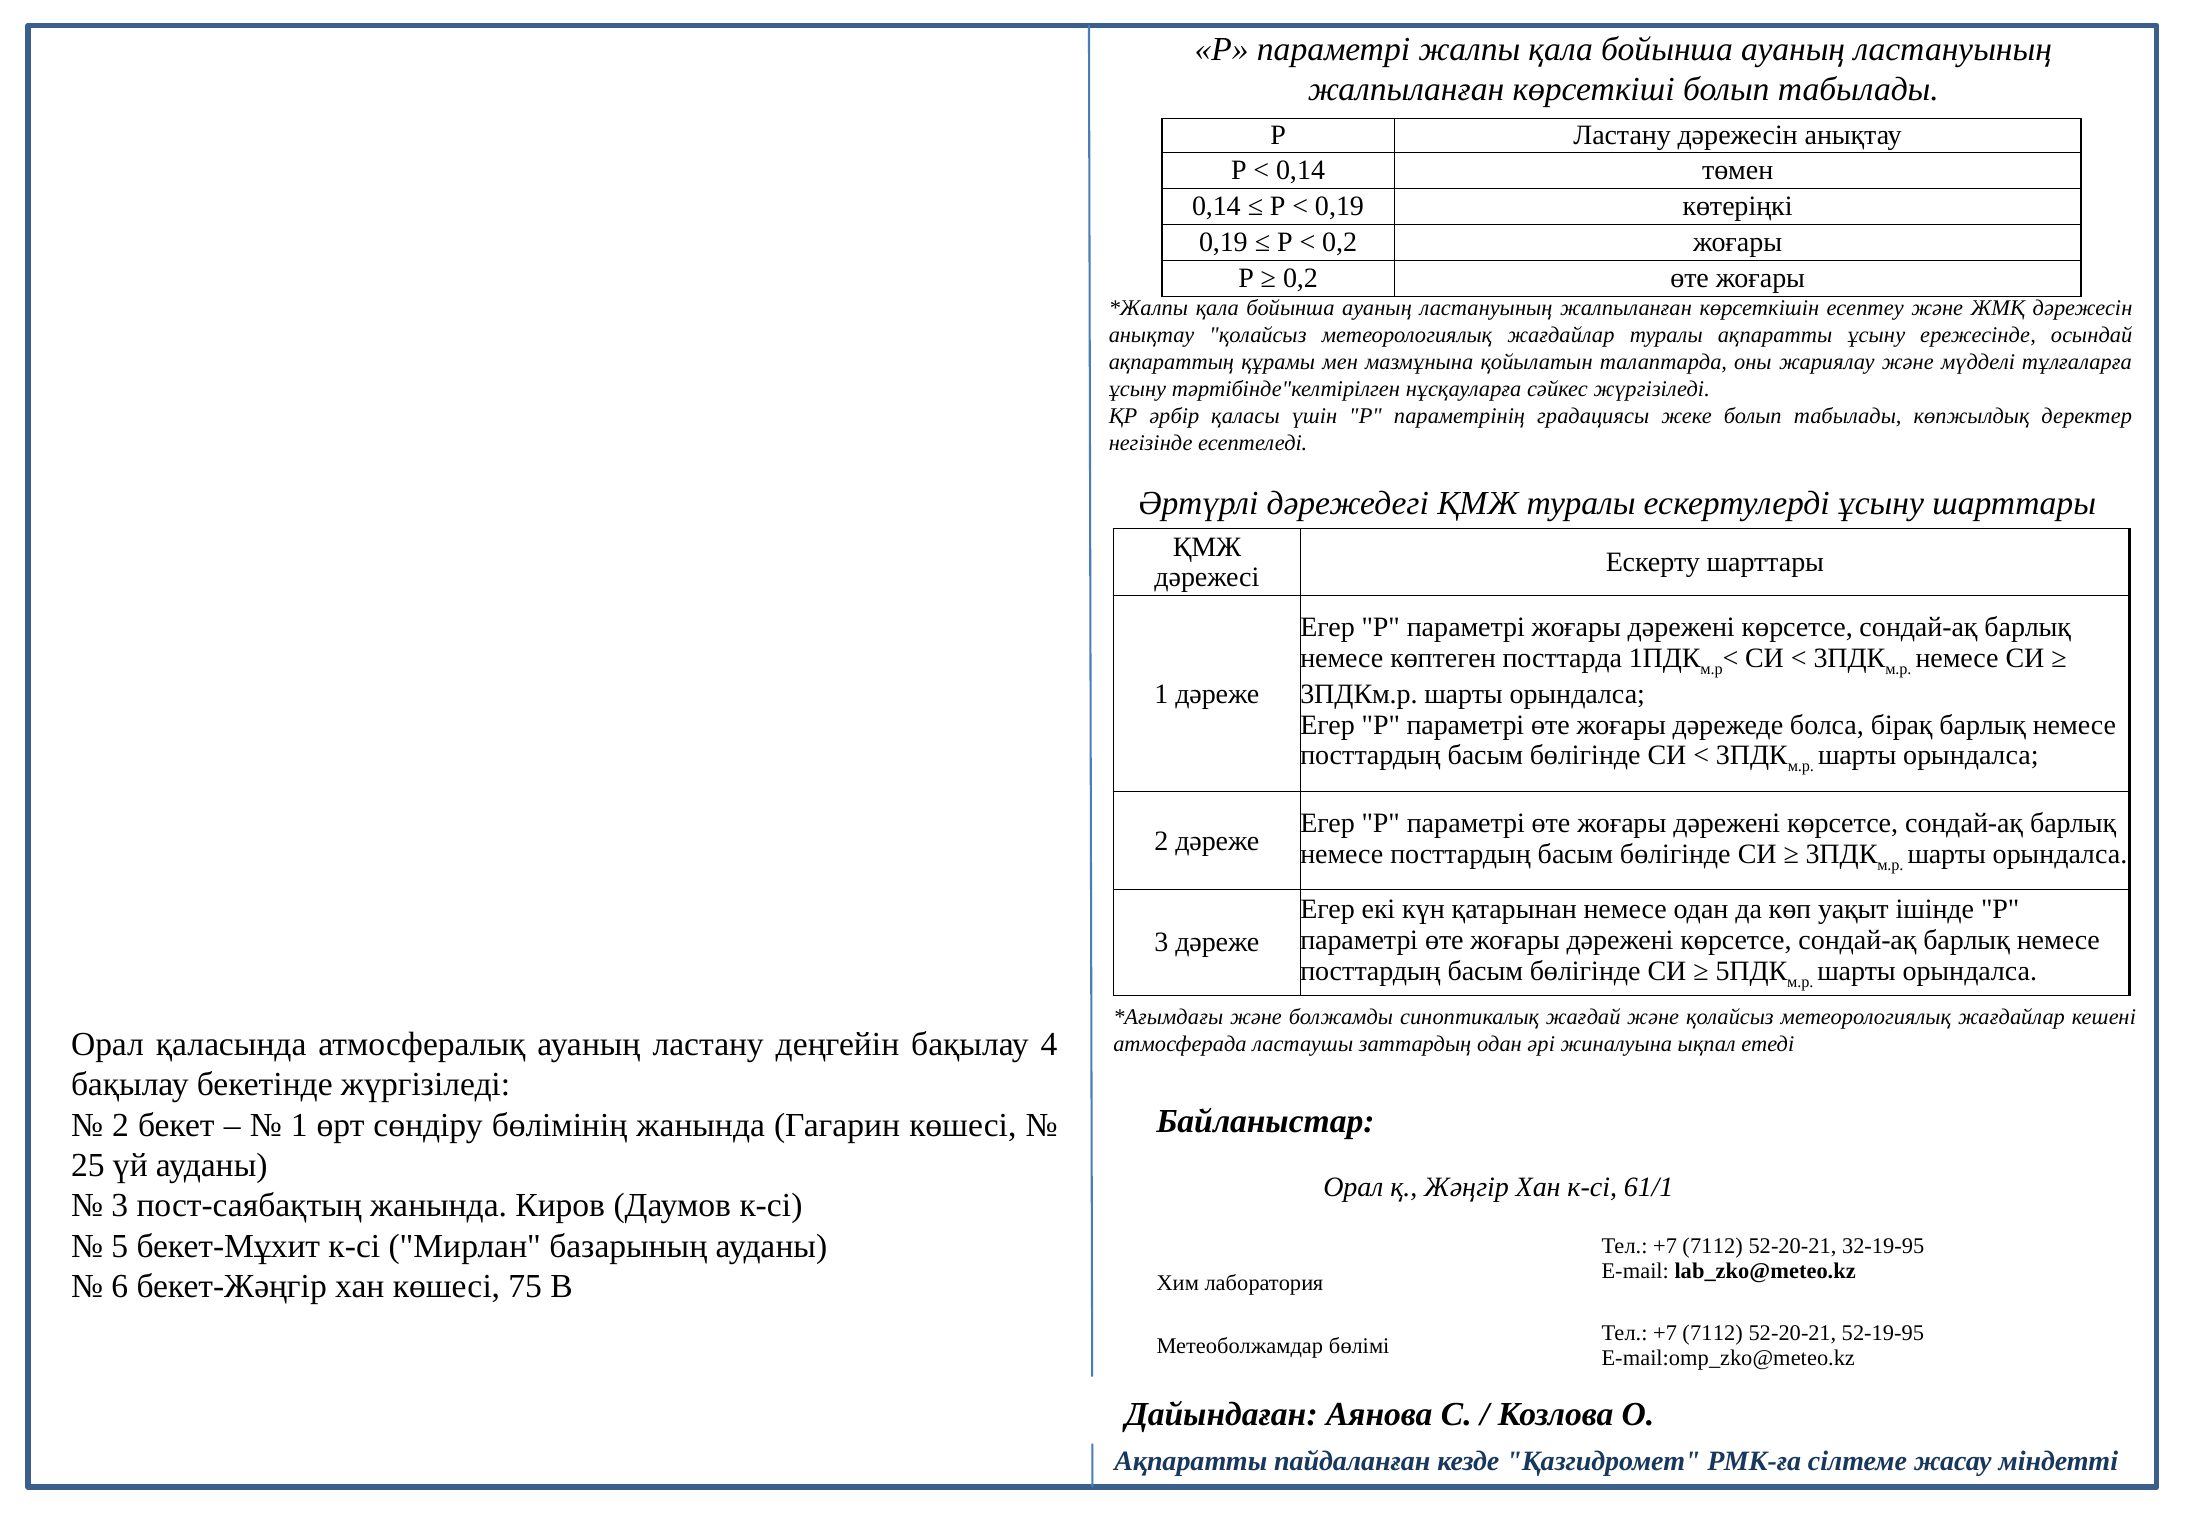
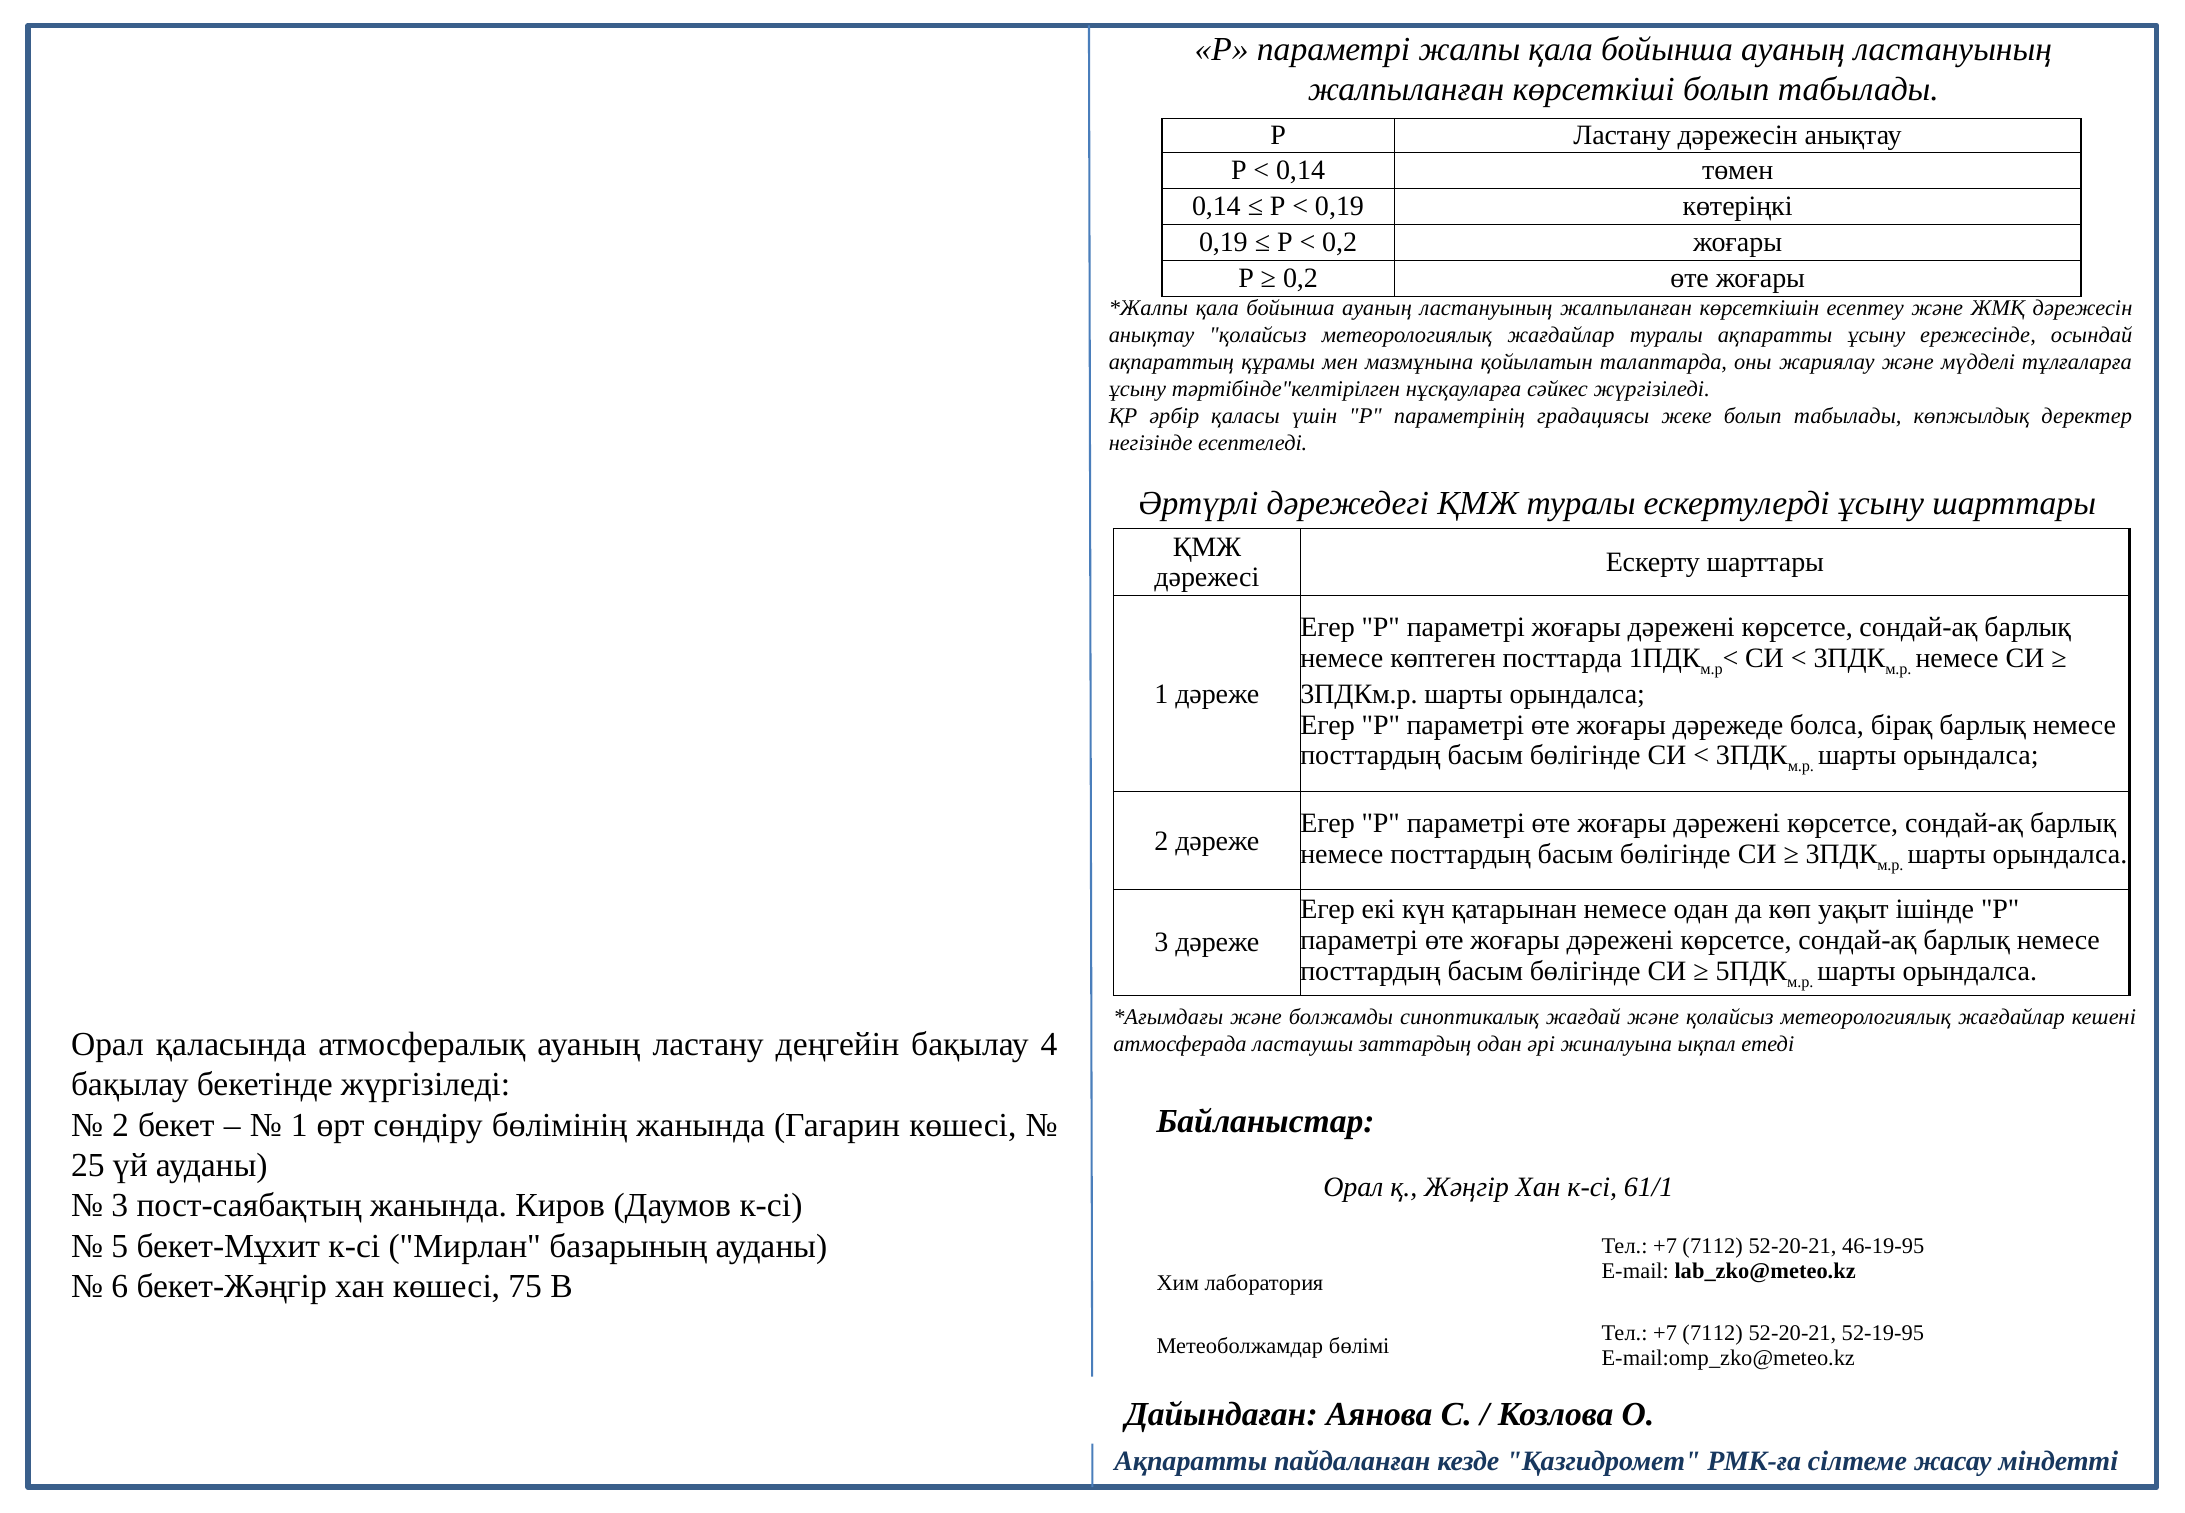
32-19-95: 32-19-95 -> 46-19-95
